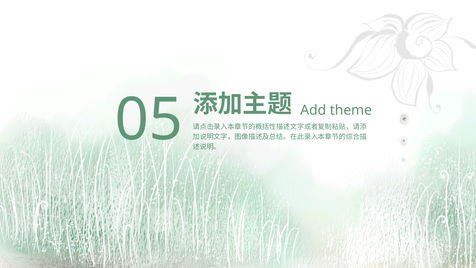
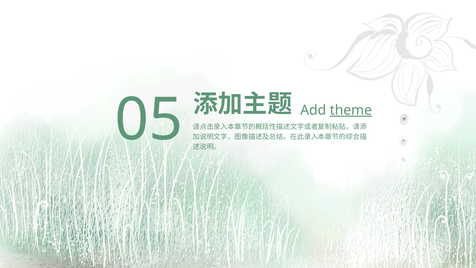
theme underline: none -> present
